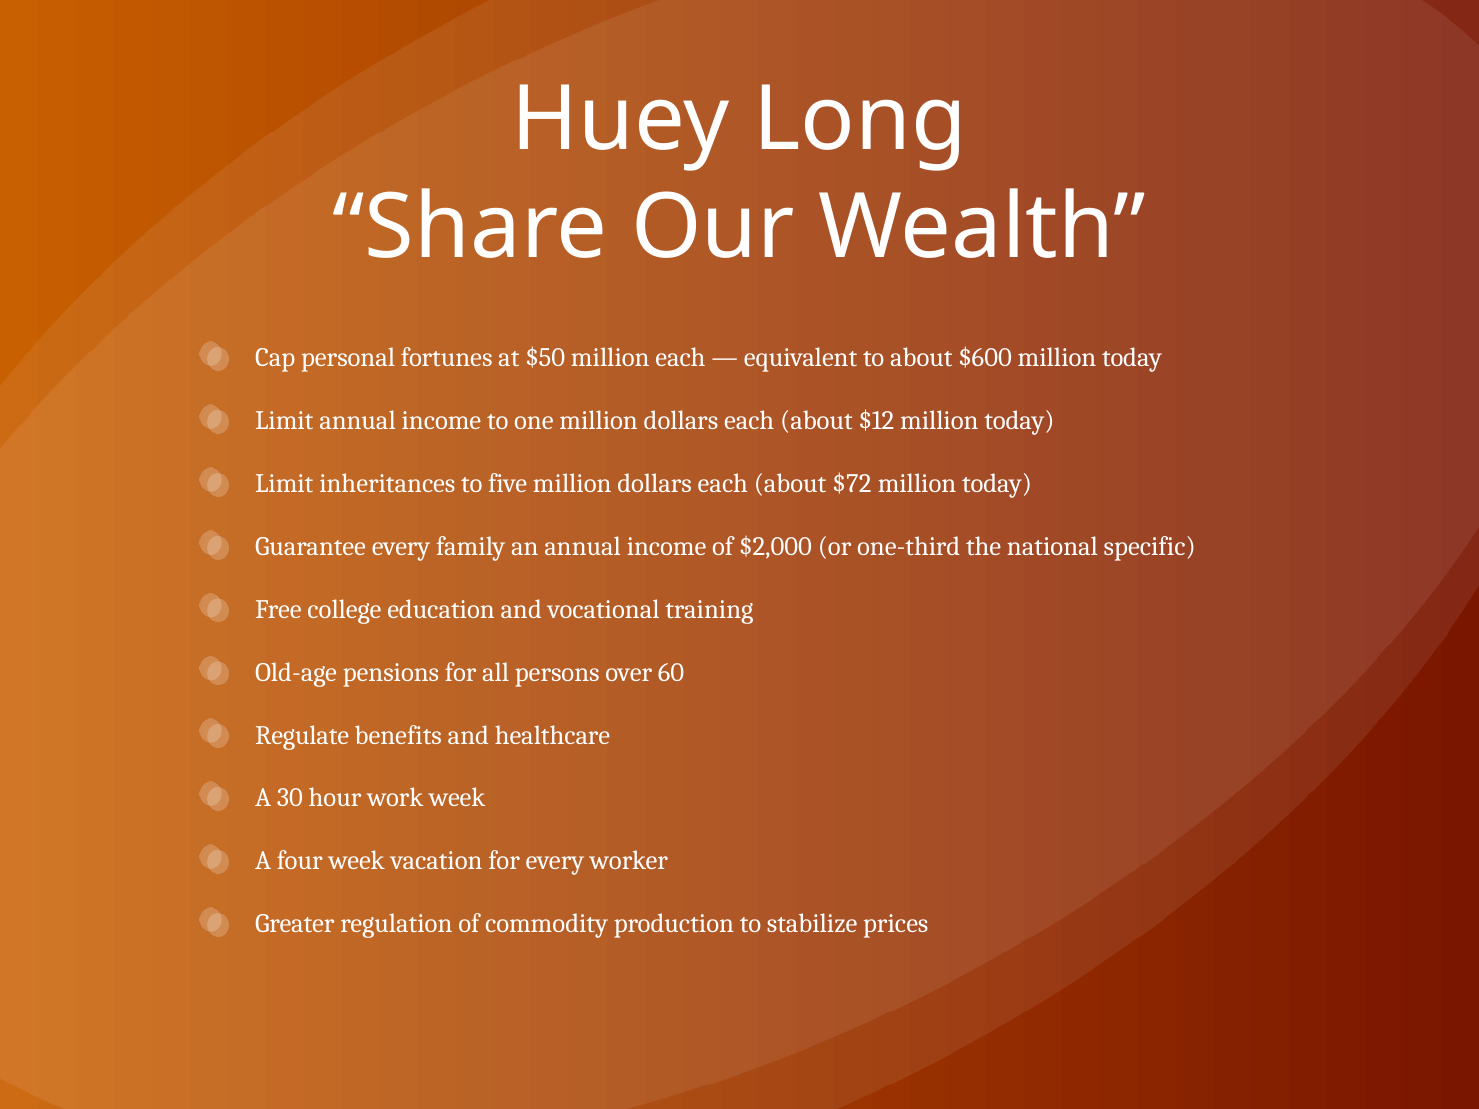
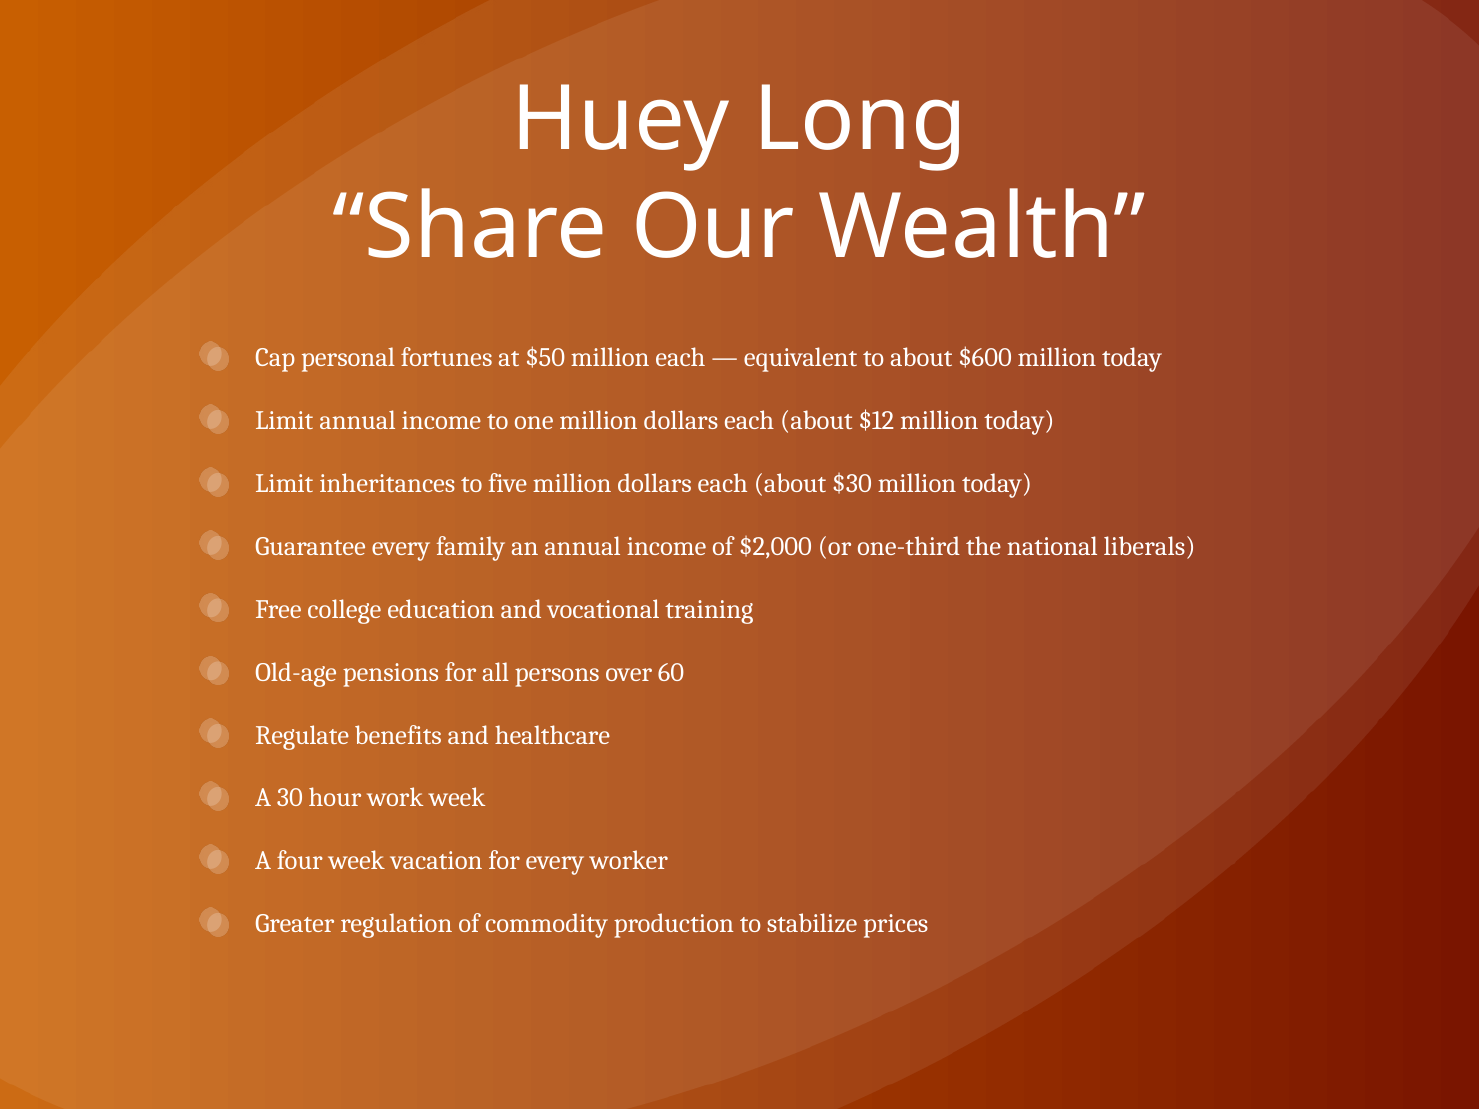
$72: $72 -> $30
specific: specific -> liberals
